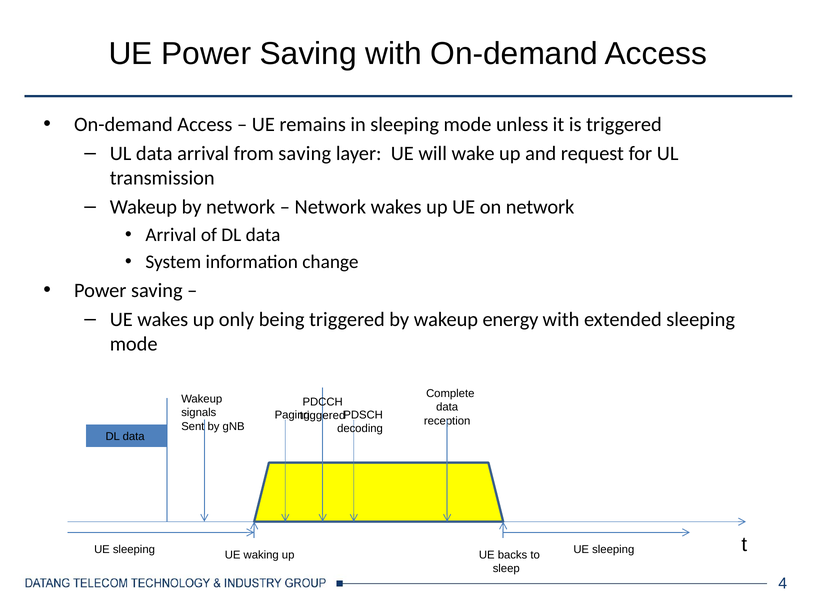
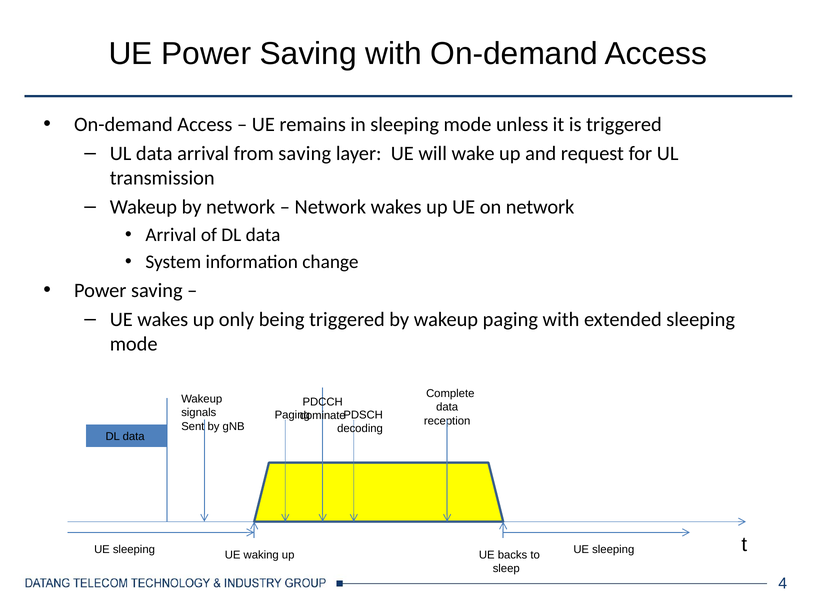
wakeup energy: energy -> paging
triggered at (323, 416): triggered -> dominate
